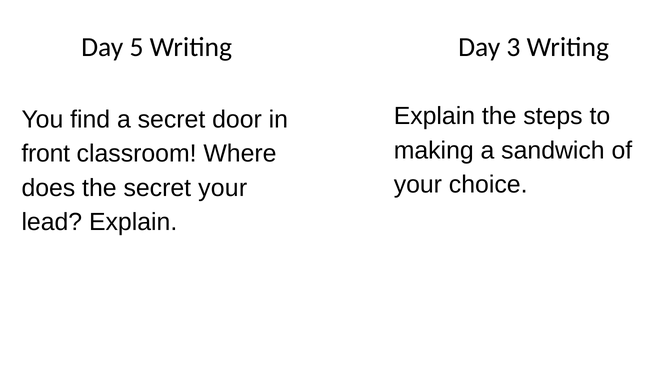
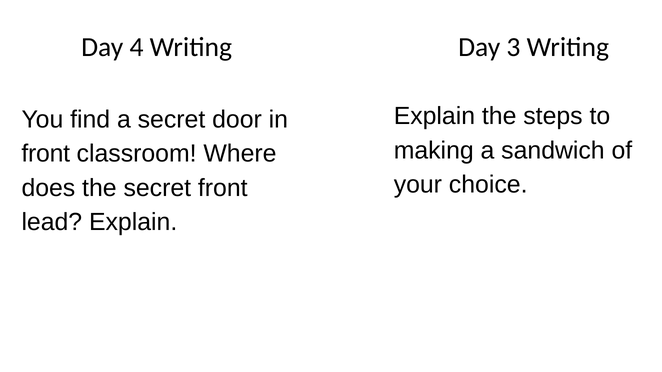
5: 5 -> 4
secret your: your -> front
